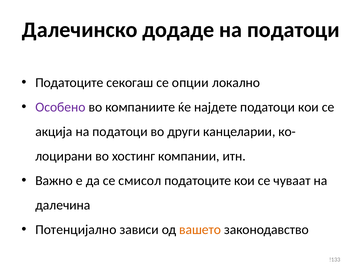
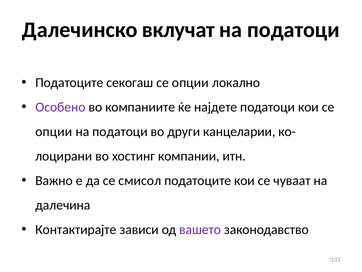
додаде: додаде -> вклучат
акција at (54, 131): акција -> опции
Потенцијално: Потенцијално -> Контактирајте
вашето colour: orange -> purple
